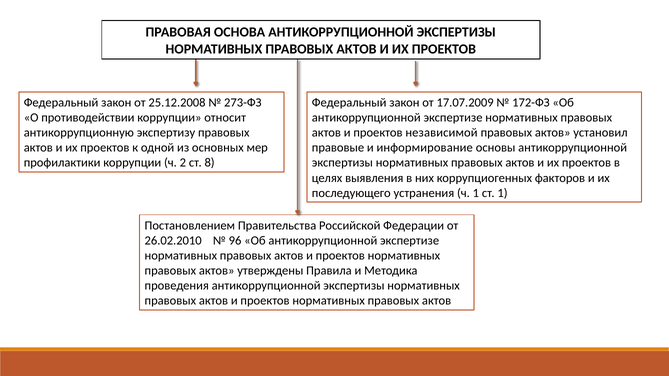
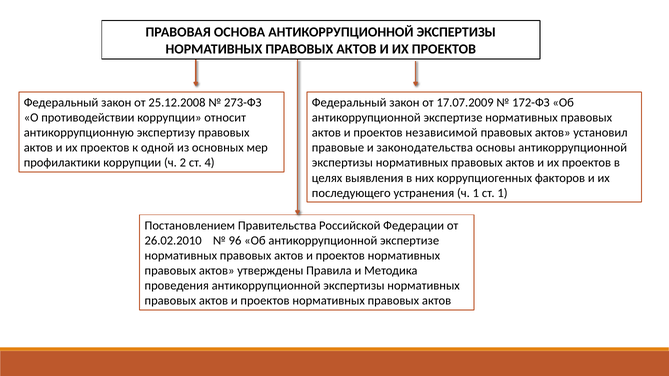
информирование: информирование -> законодательства
8: 8 -> 4
